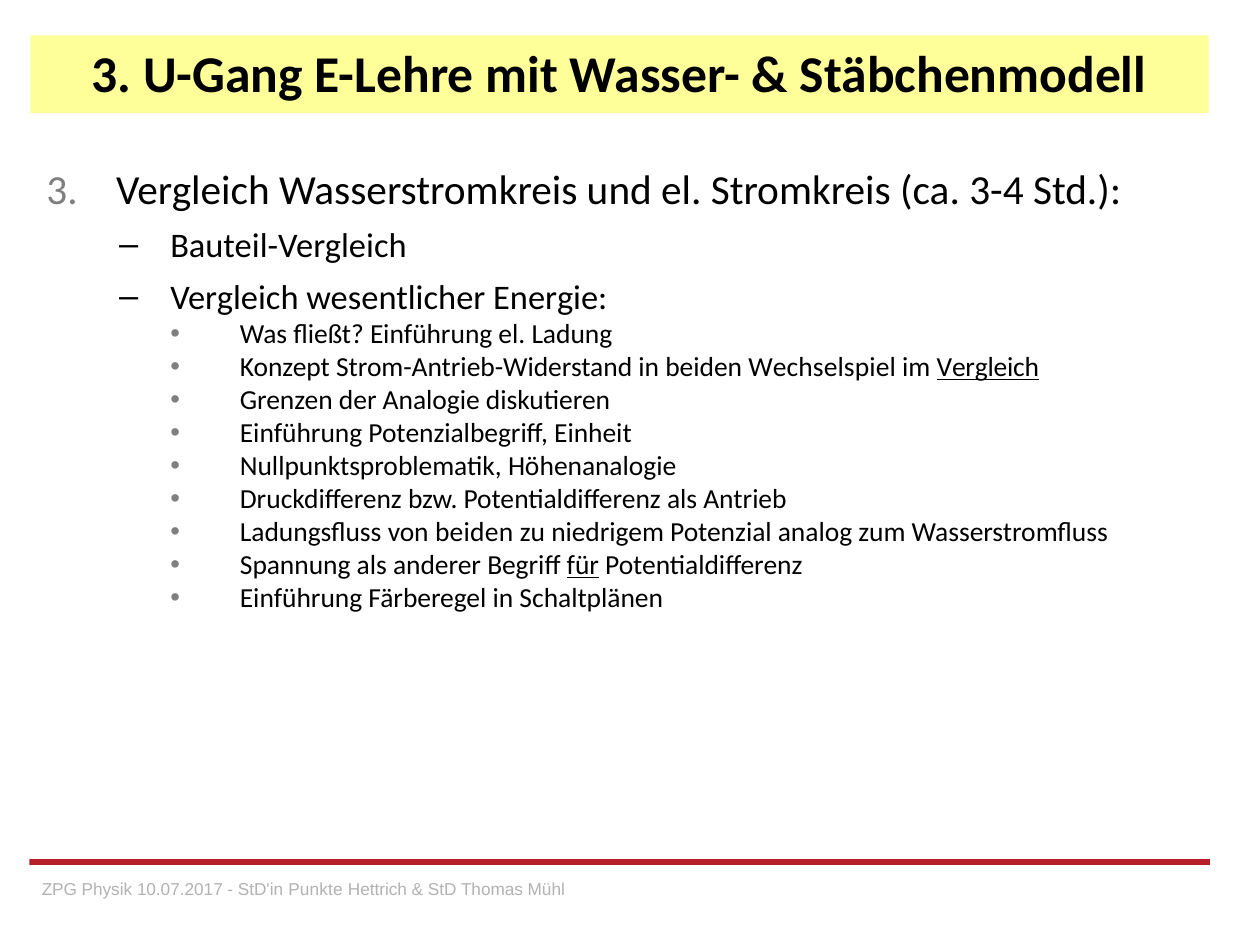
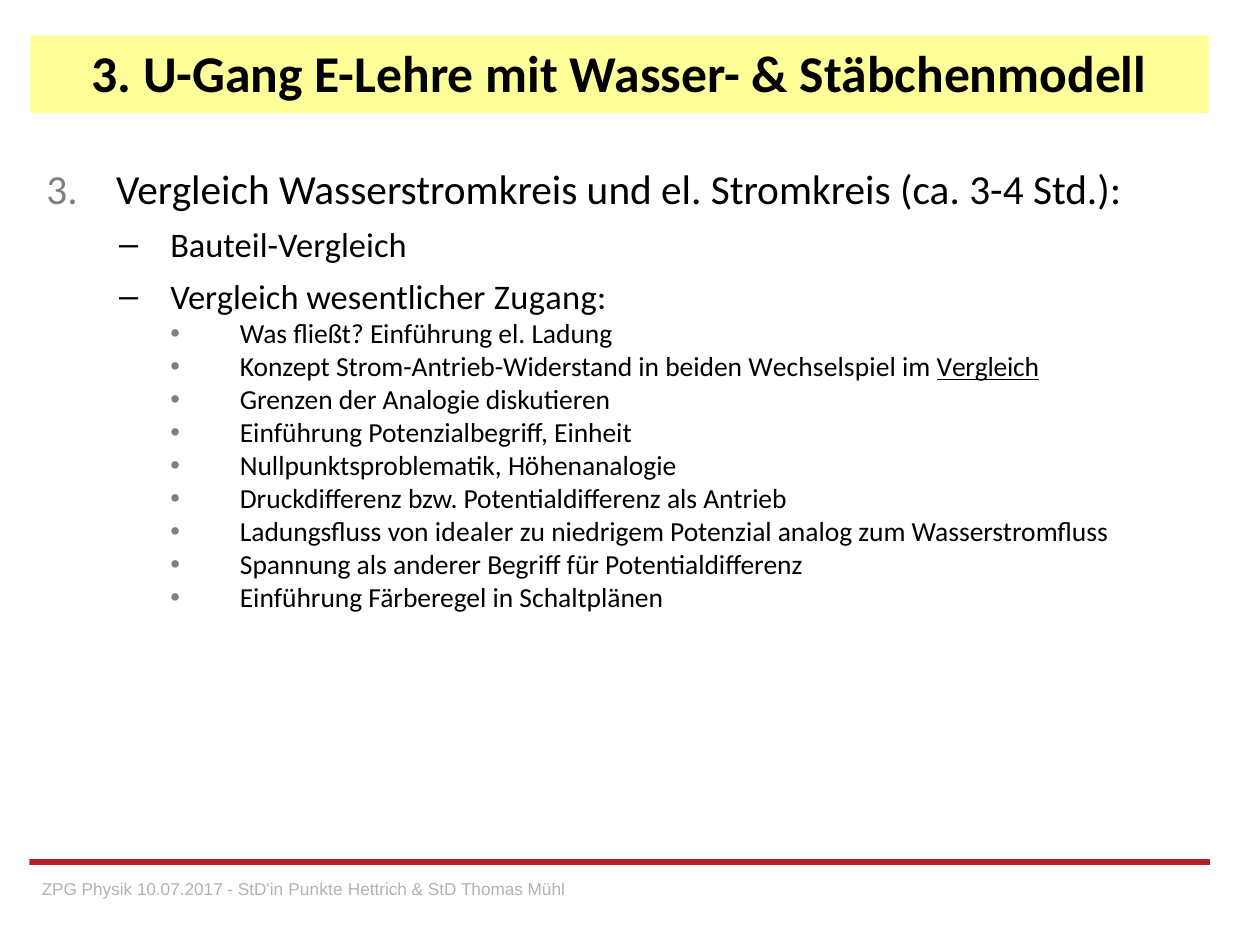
Energie: Energie -> Zugang
von beiden: beiden -> idealer
für underline: present -> none
